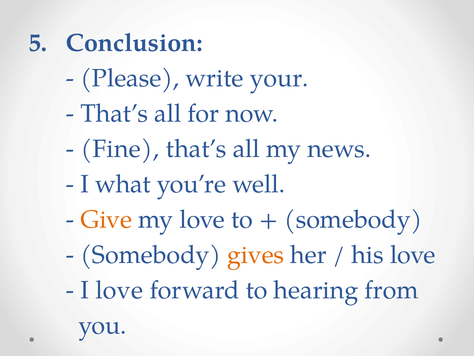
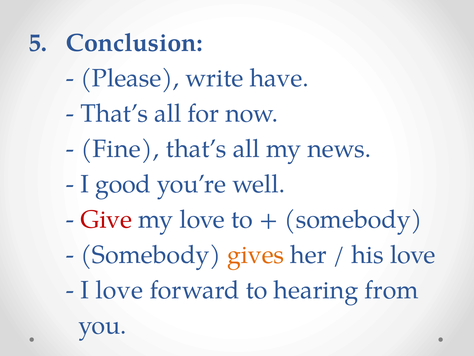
your: your -> have
what: what -> good
Give colour: orange -> red
